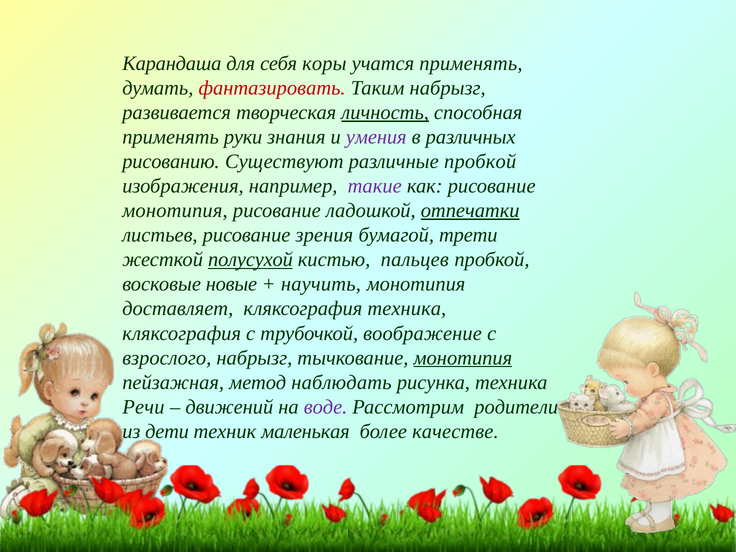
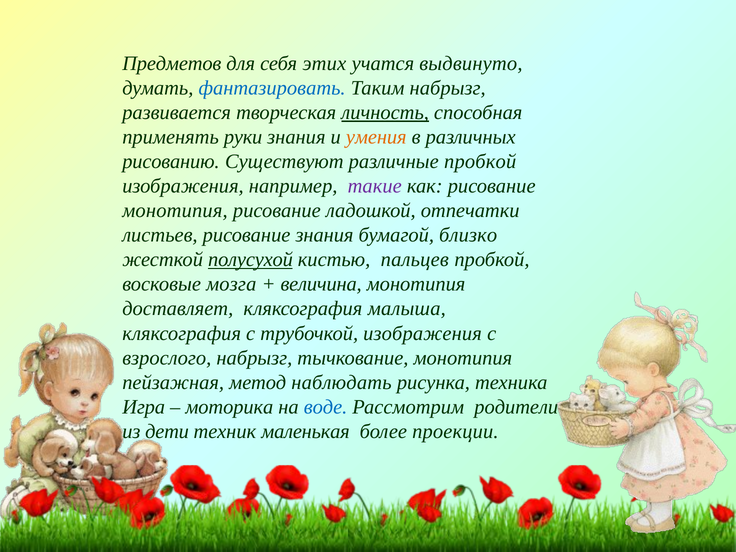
Карандаша: Карандаша -> Предметов
коры: коры -> этих
учатся применять: применять -> выдвинуто
фантазировать colour: red -> blue
умения colour: purple -> orange
отпечатки underline: present -> none
рисование зрения: зрения -> знания
трети: трети -> близко
новые: новые -> мозга
научить: научить -> величина
кляксография техника: техника -> малыша
трубочкой воображение: воображение -> изображения
монотипия at (463, 358) underline: present -> none
Речи: Речи -> Игра
движений: движений -> моторика
воде colour: purple -> blue
качестве: качестве -> проекции
